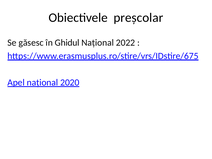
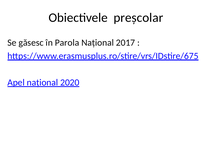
Ghidul: Ghidul -> Parola
2022: 2022 -> 2017
